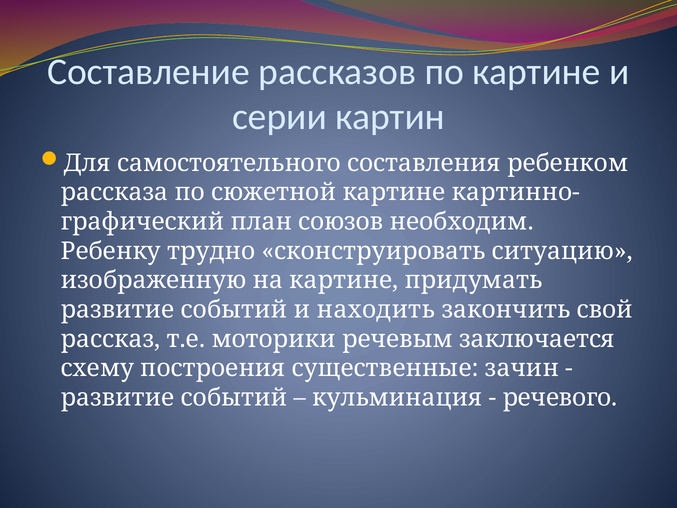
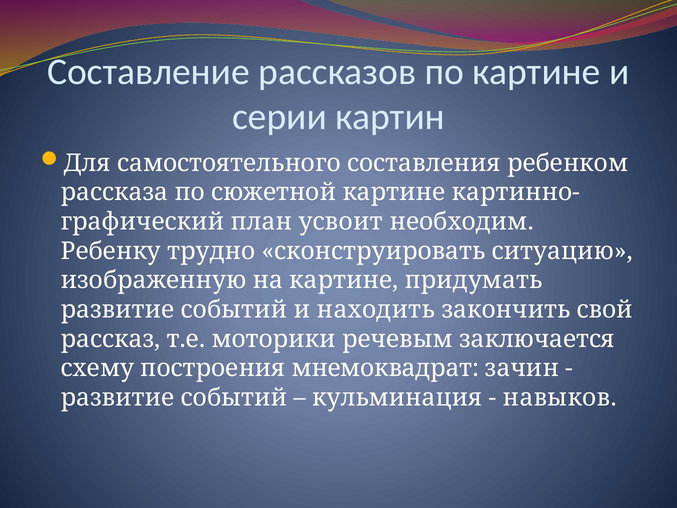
союзов: союзов -> усвоит
существенные: существенные -> мнемоквадрат
речевого: речевого -> навыков
